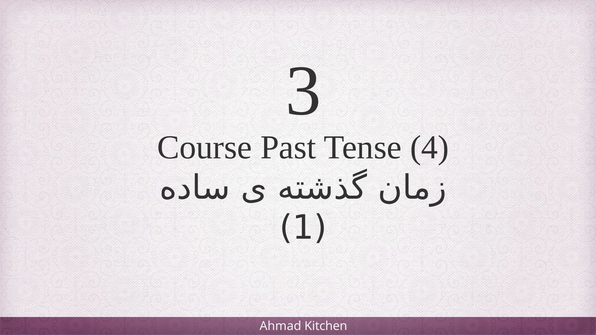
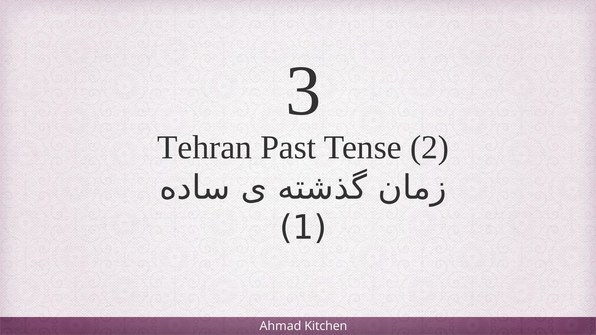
Course: Course -> Tehran
4: 4 -> 2
